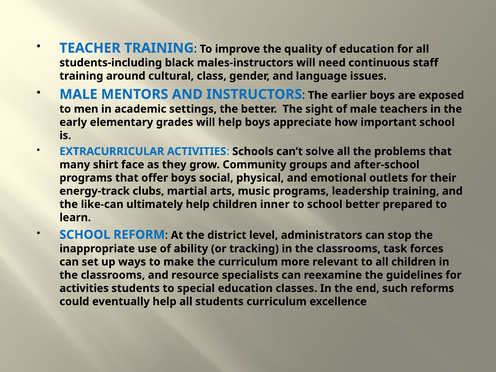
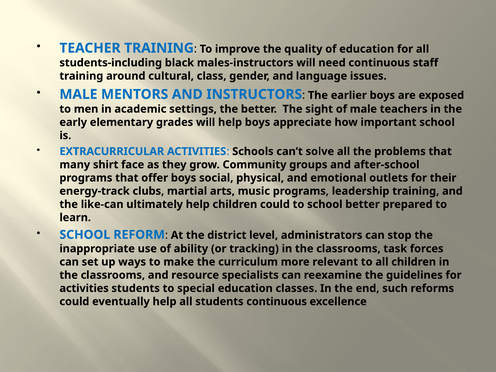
children inner: inner -> could
students curriculum: curriculum -> continuous
